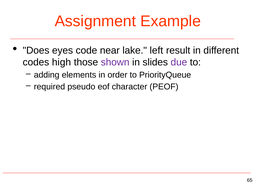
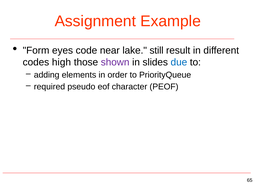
Does: Does -> Form
left: left -> still
due colour: purple -> blue
